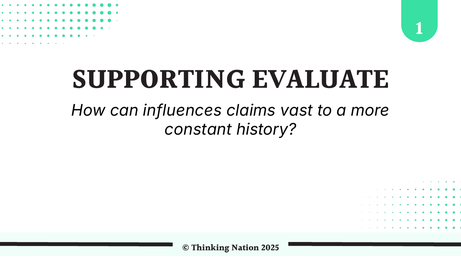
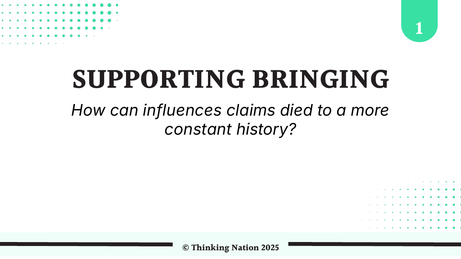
EVALUATE: EVALUATE -> BRINGING
vast: vast -> died
